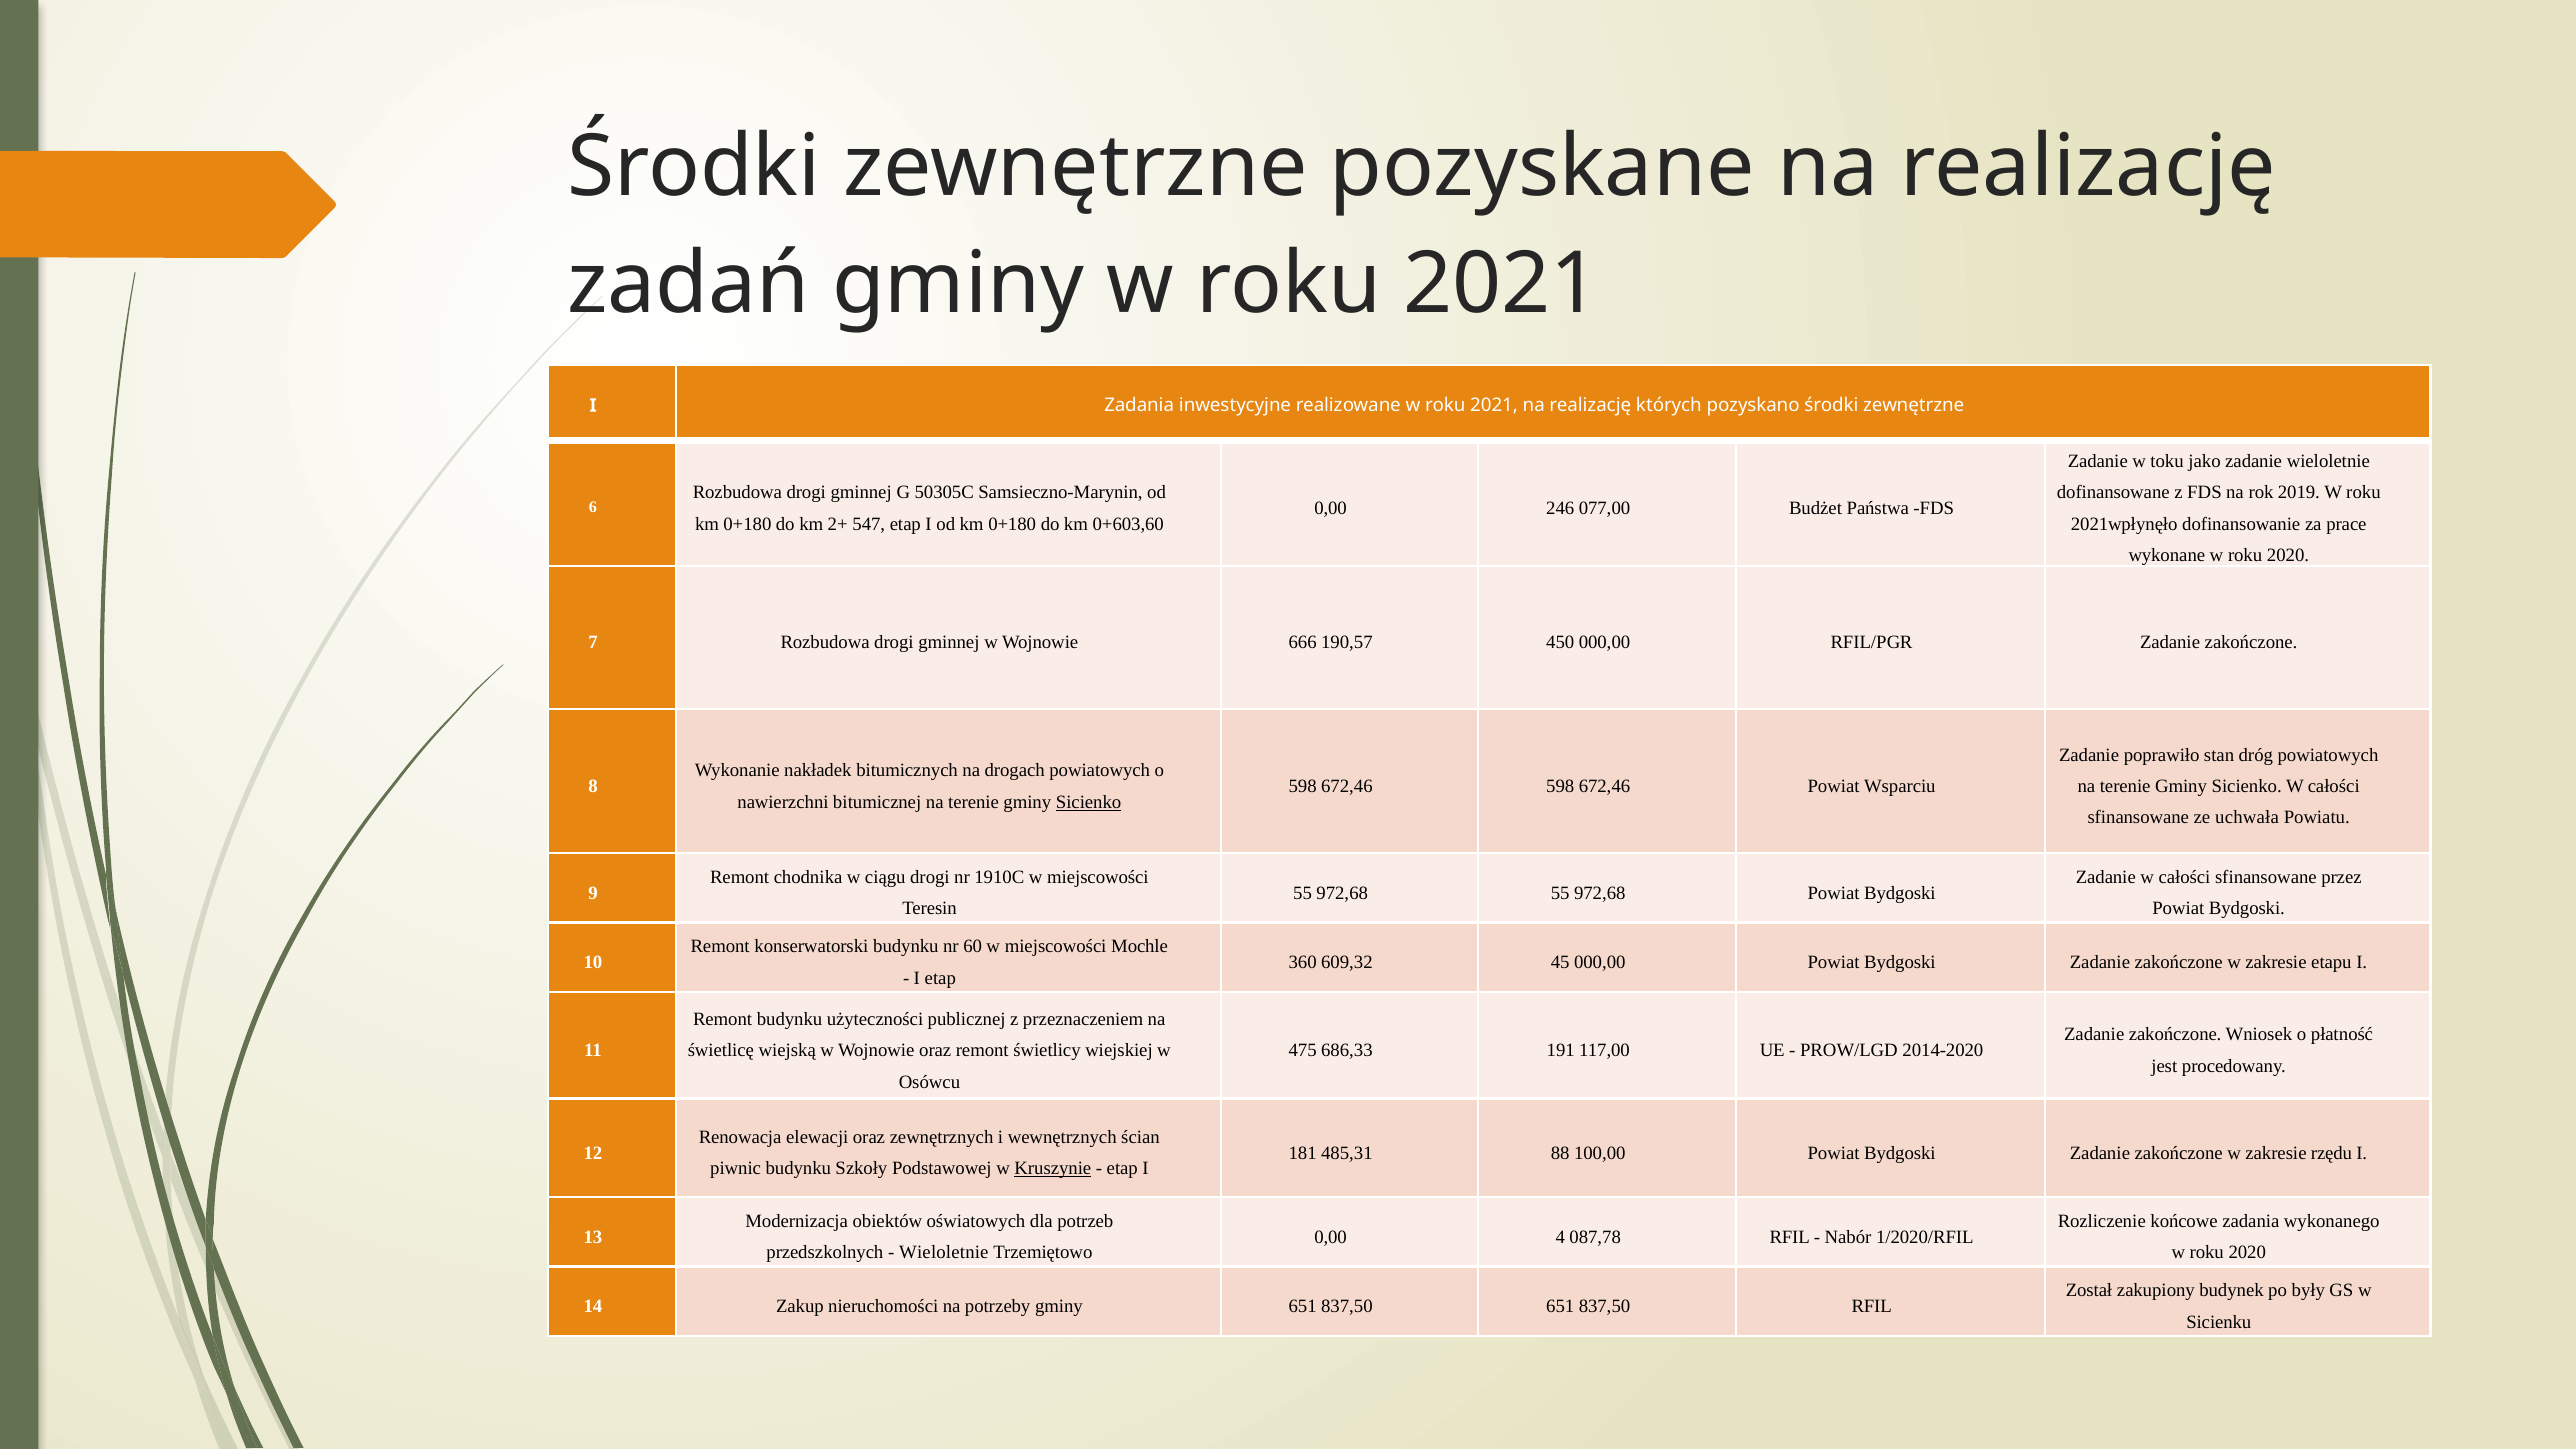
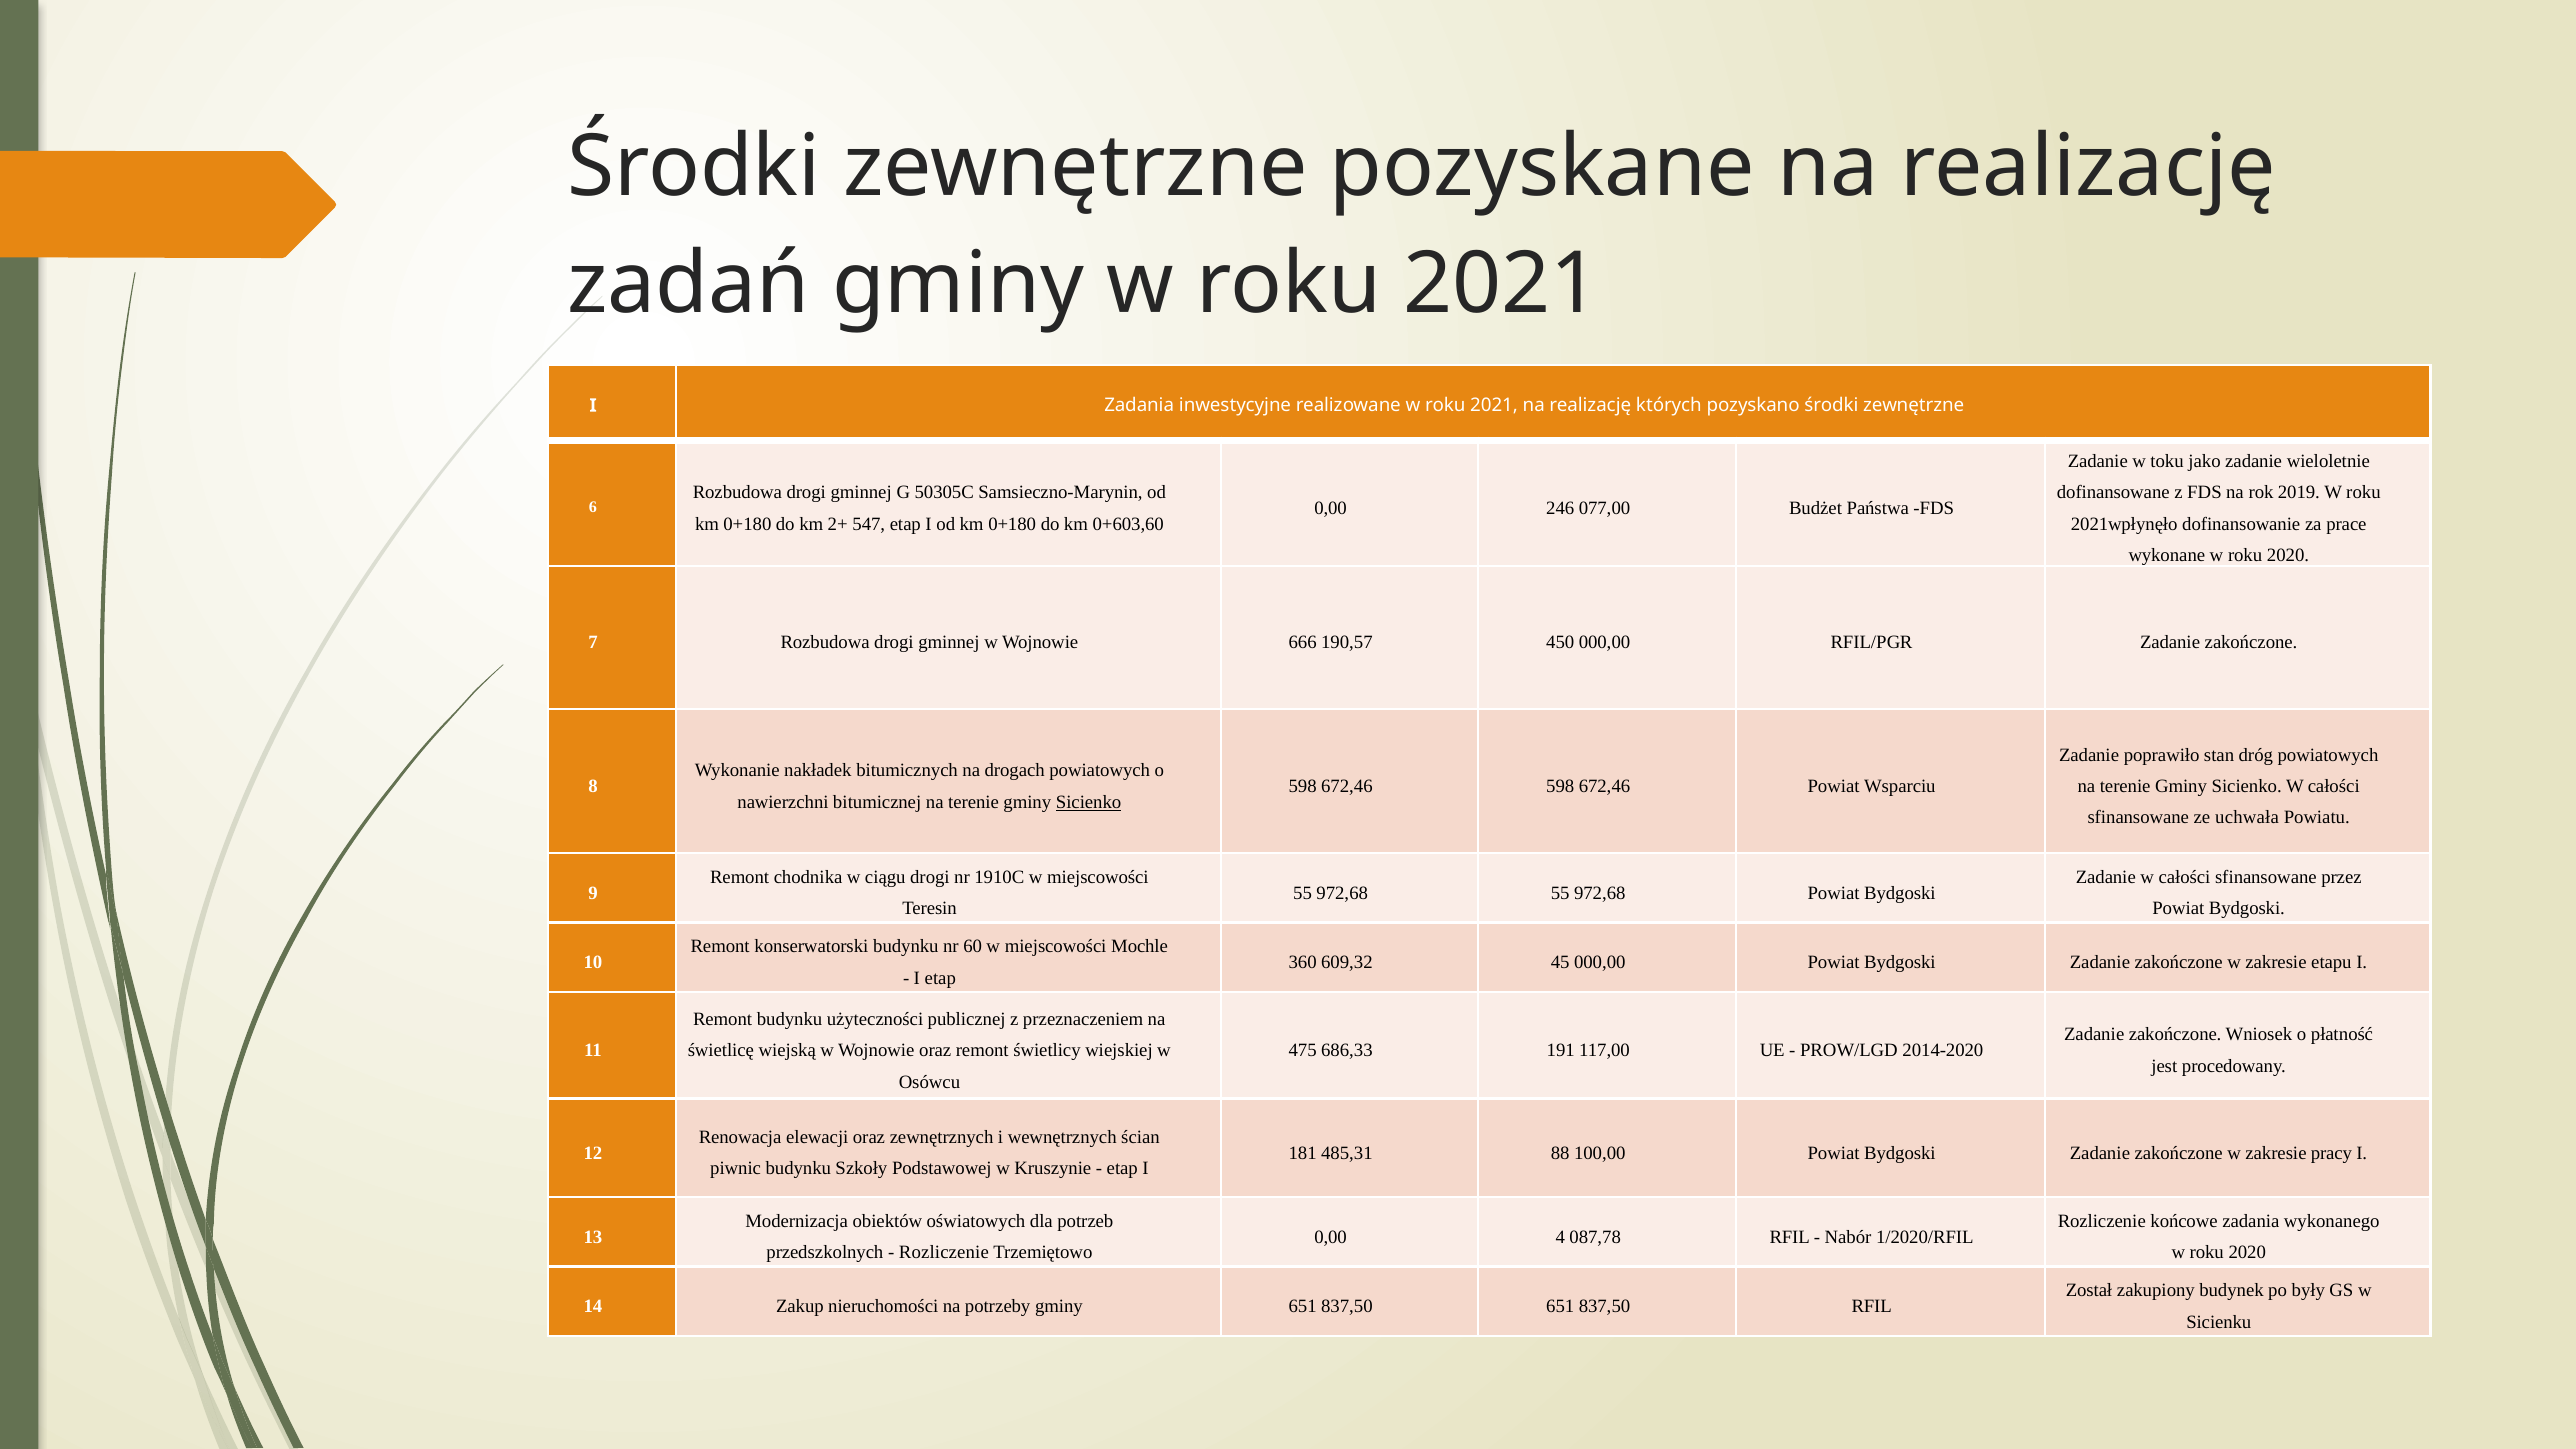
rzędu: rzędu -> pracy
Kruszynie underline: present -> none
Wieloletnie at (944, 1253): Wieloletnie -> Rozliczenie
